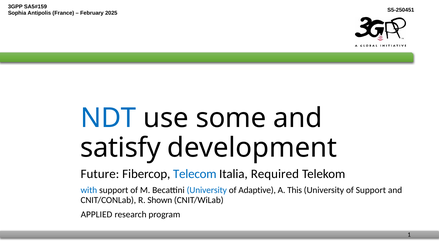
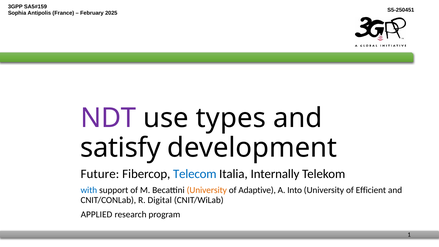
NDT colour: blue -> purple
some: some -> types
Required: Required -> Internally
University at (207, 190) colour: blue -> orange
This: This -> Into
of Support: Support -> Efficient
Shown: Shown -> Digital
